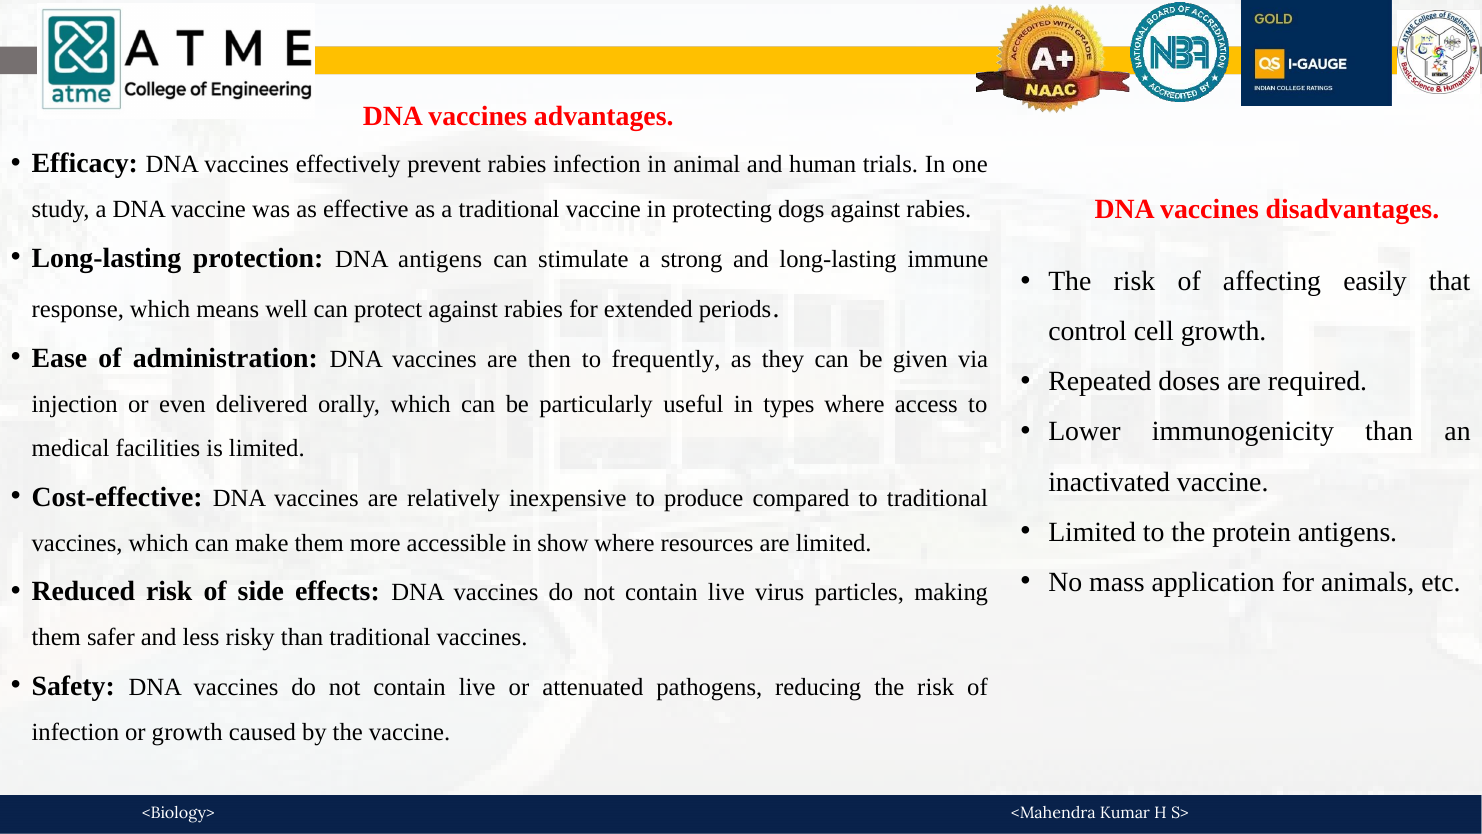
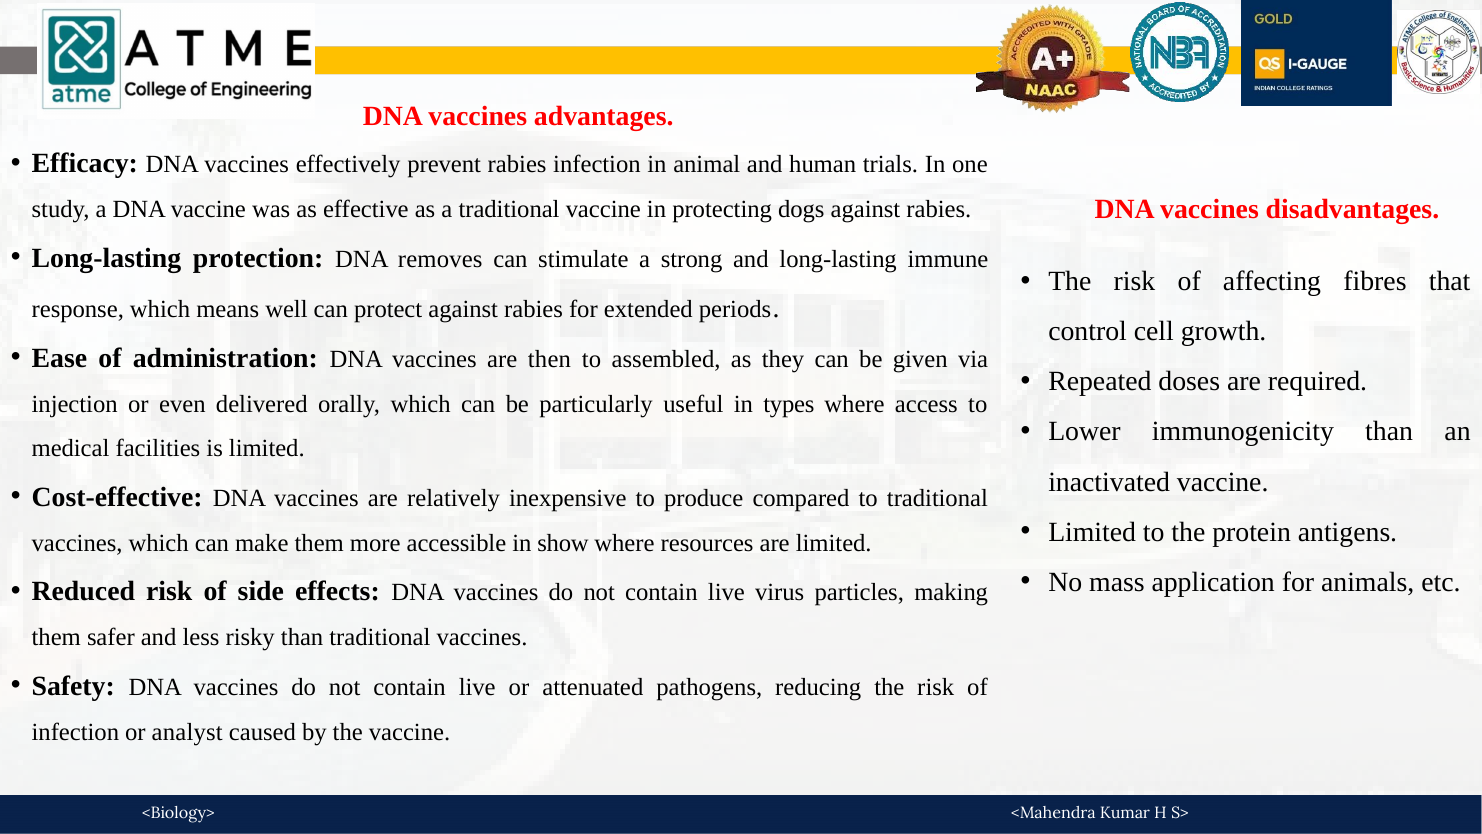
DNA antigens: antigens -> removes
easily: easily -> fibres
frequently: frequently -> assembled
or growth: growth -> analyst
